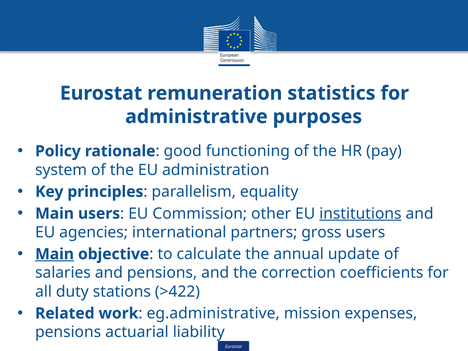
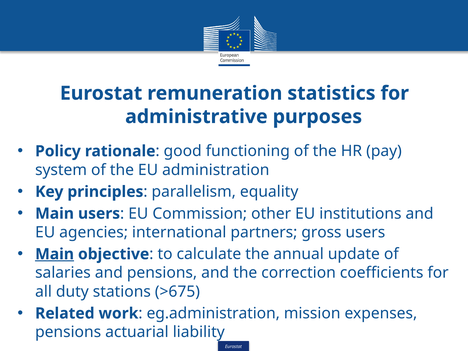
institutions underline: present -> none
>422: >422 -> >675
eg.administrative: eg.administrative -> eg.administration
